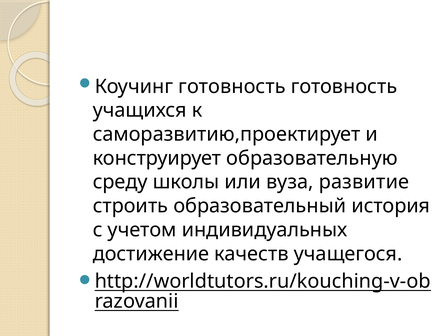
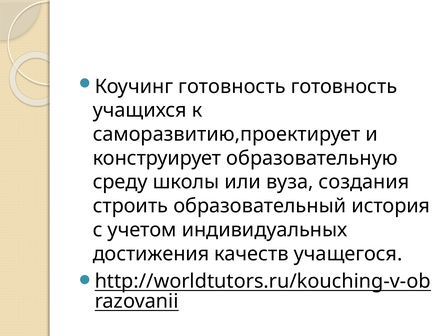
развитие: развитие -> создания
достижение: достижение -> достижения
